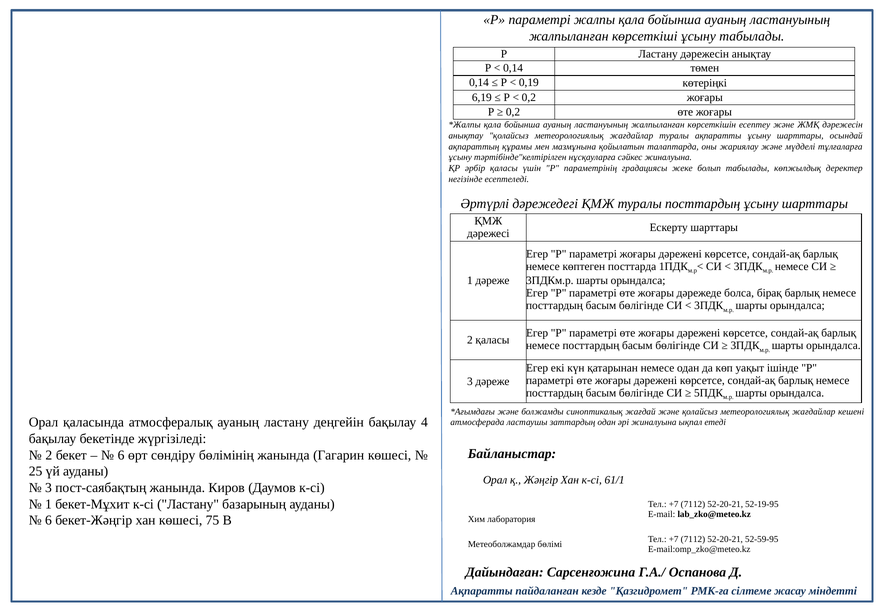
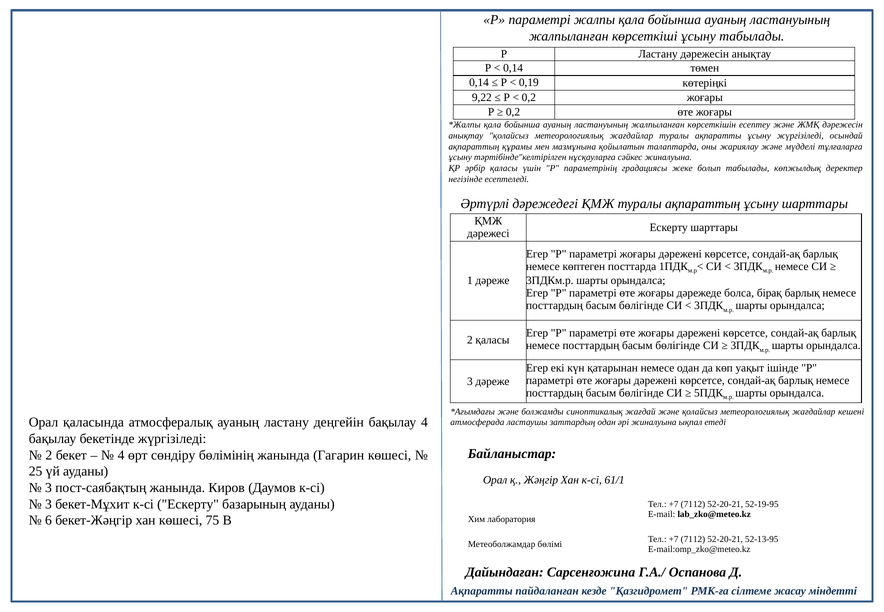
6,19: 6,19 -> 9,22
ақпаратты ұсыну шарттары: шарттары -> жүргізіледі
туралы посттардың: посттардың -> ақпараттың
6 at (121, 455): 6 -> 4
1 at (48, 504): 1 -> 3
к-сі Ластану: Ластану -> Ескерту
52-59-95: 52-59-95 -> 52-13-95
